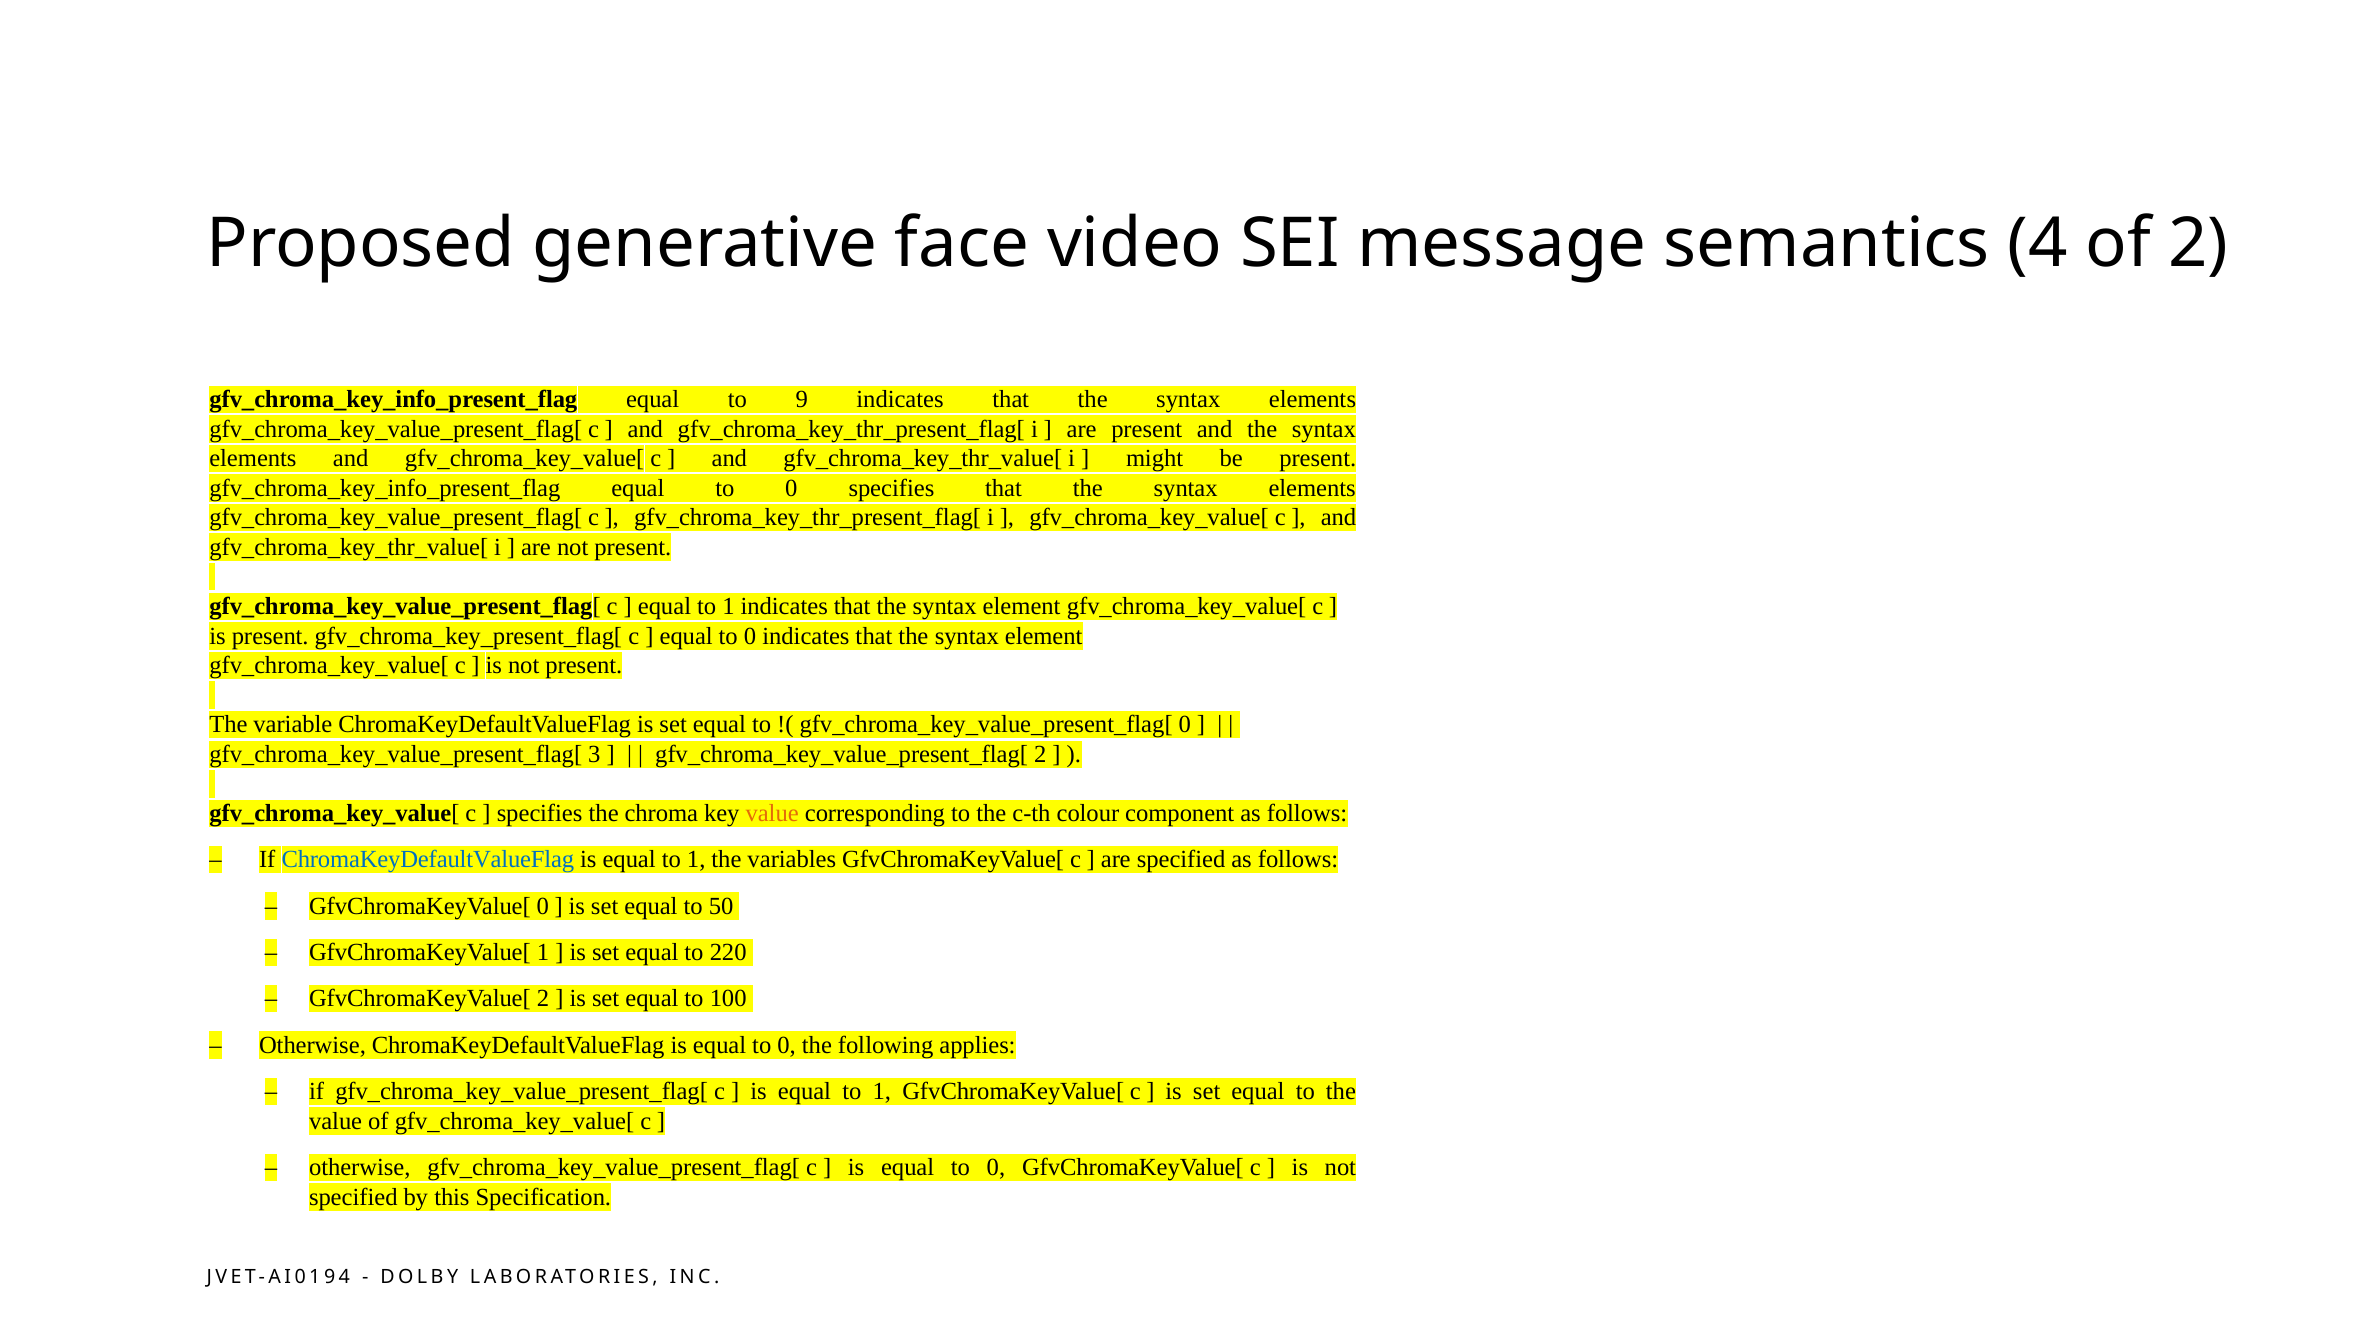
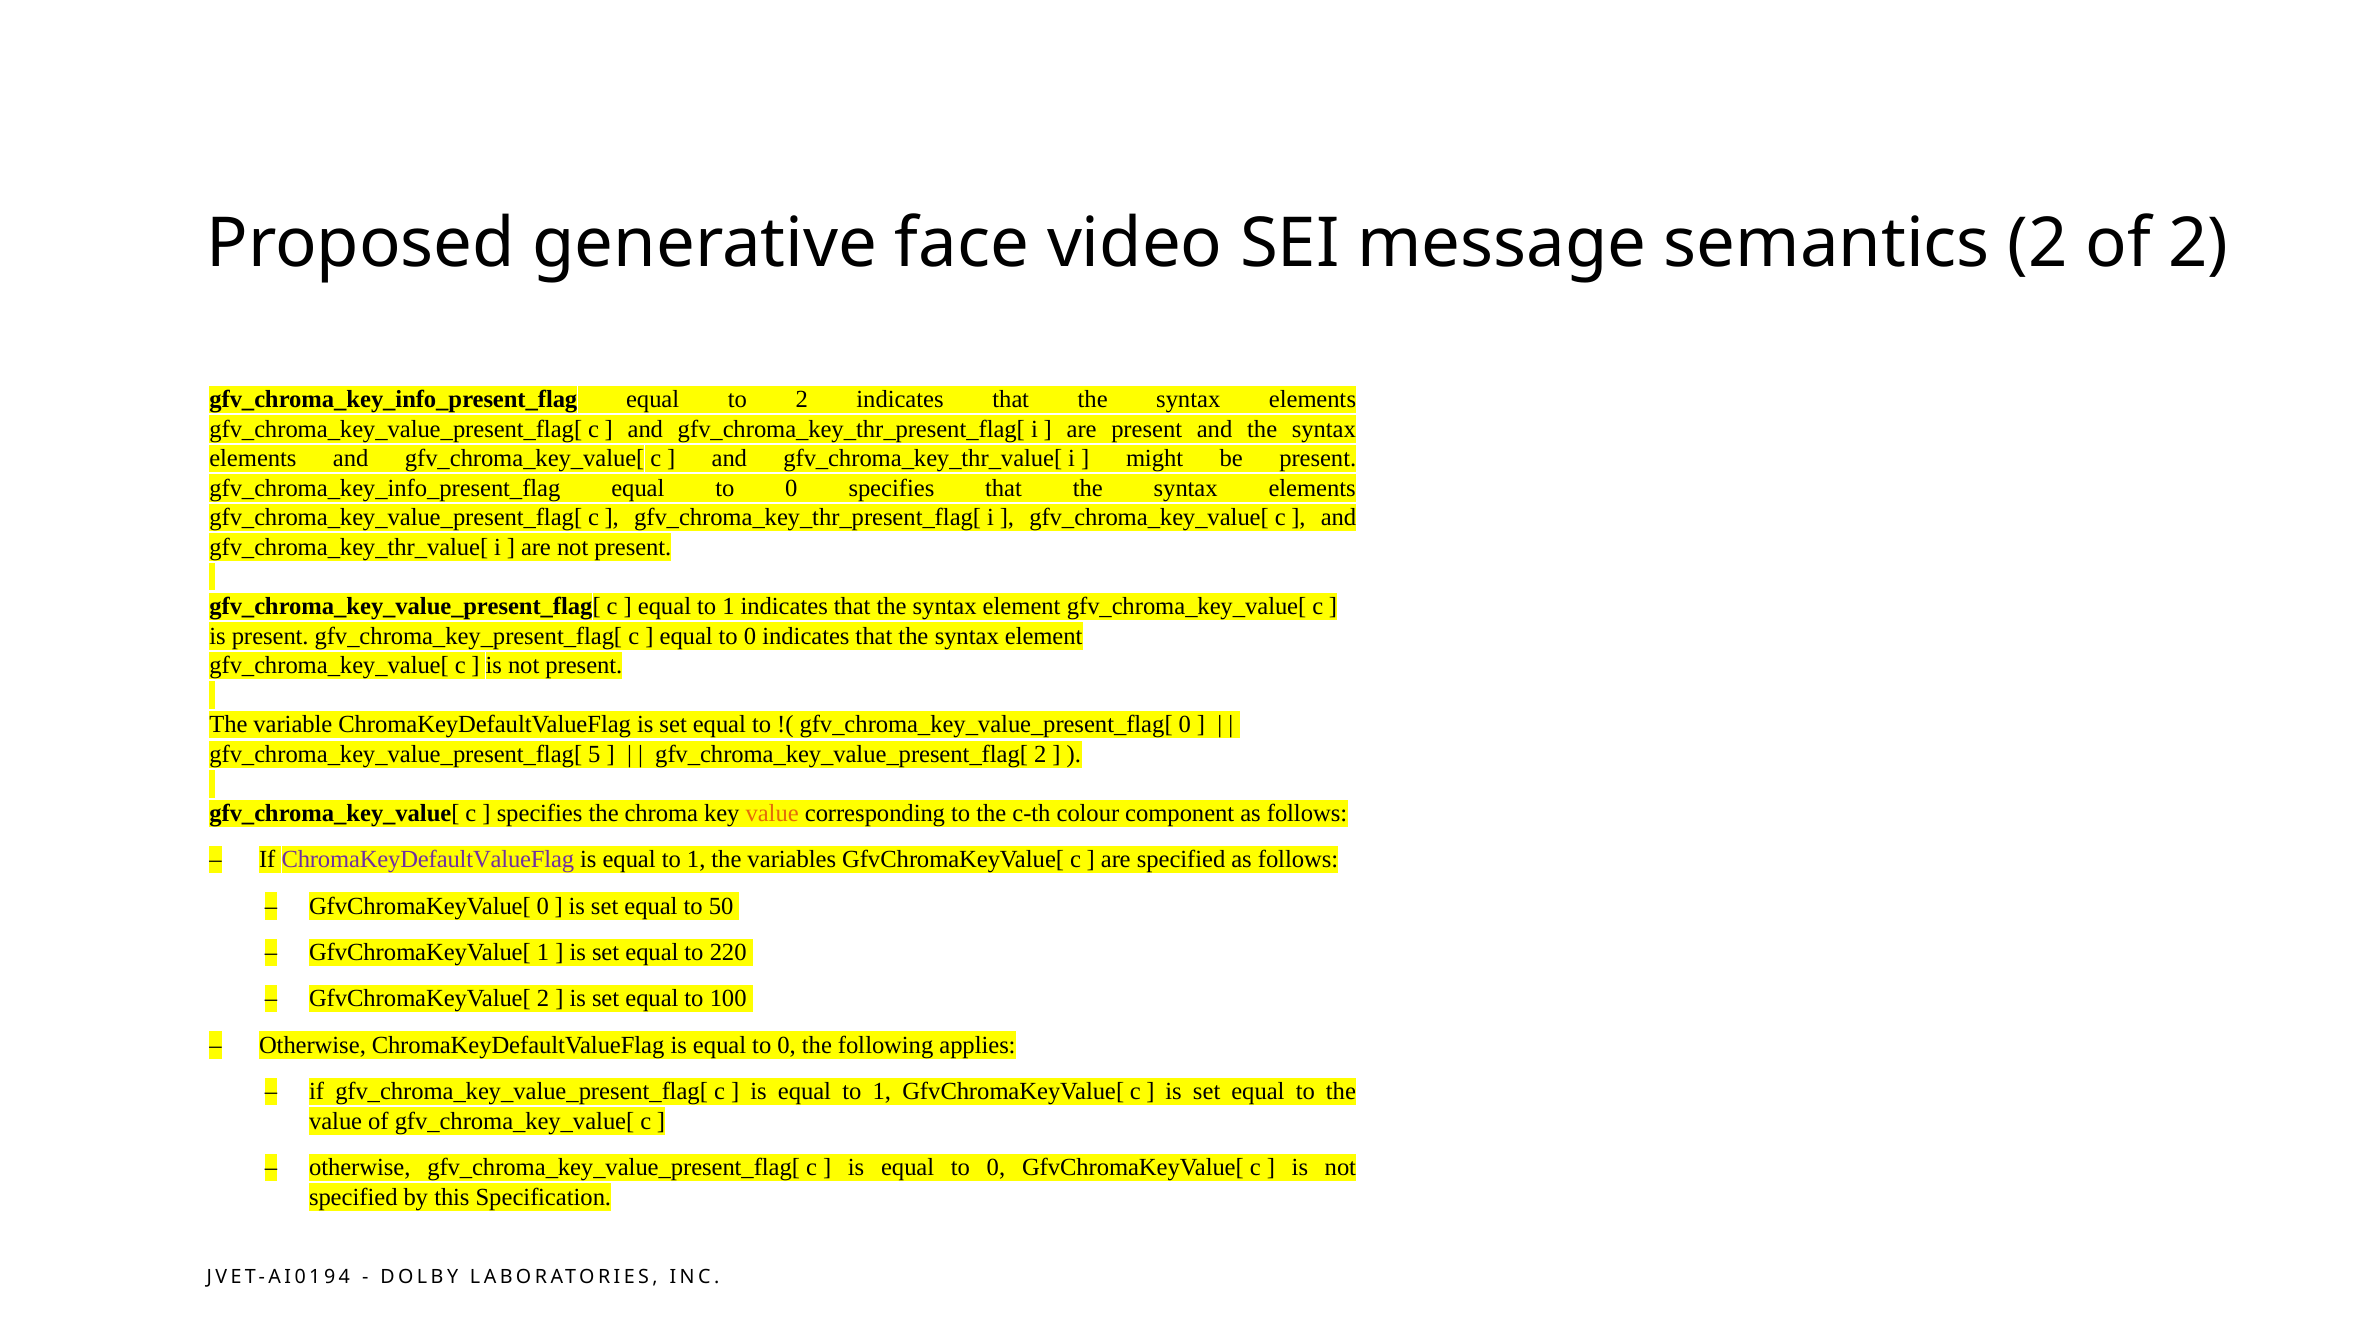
semantics 4: 4 -> 2
to 9: 9 -> 2
3: 3 -> 5
ChromaKeyDefaultValueFlag at (428, 860) colour: blue -> purple
